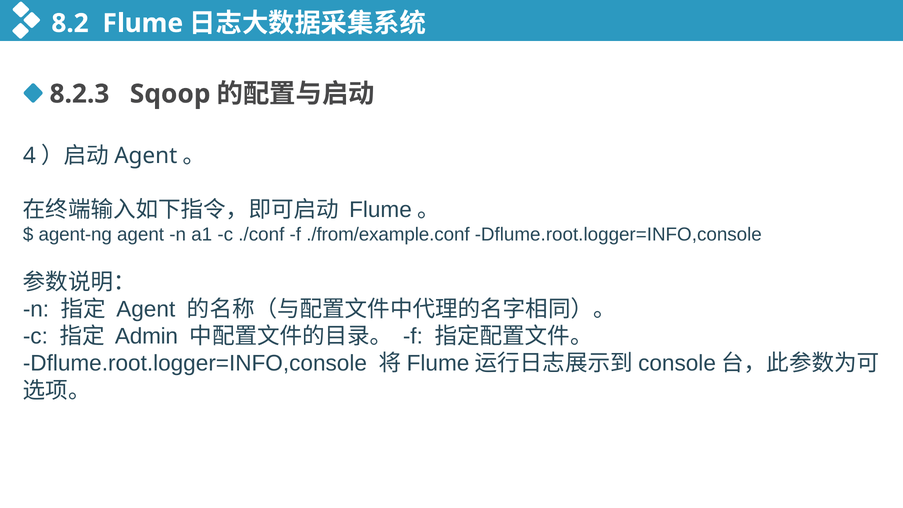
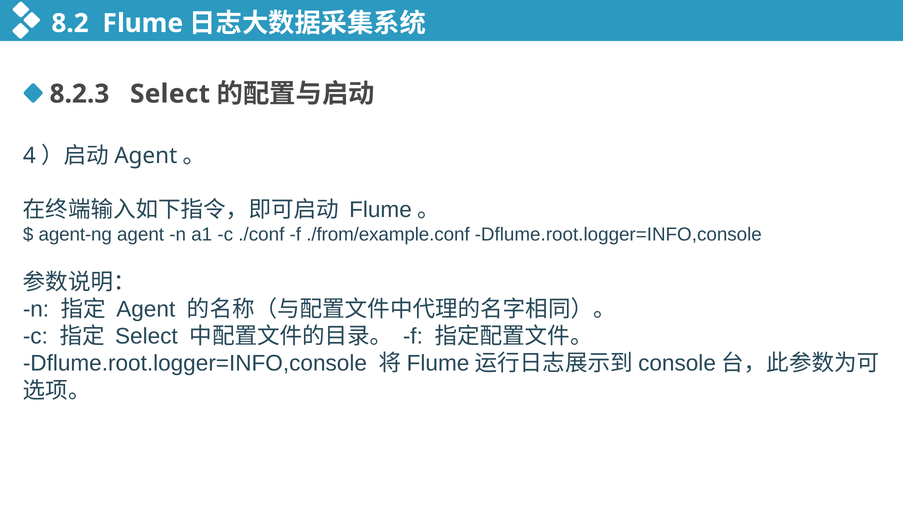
8.2.3 Sqoop: Sqoop -> Select
Admin at (147, 336): Admin -> Select
